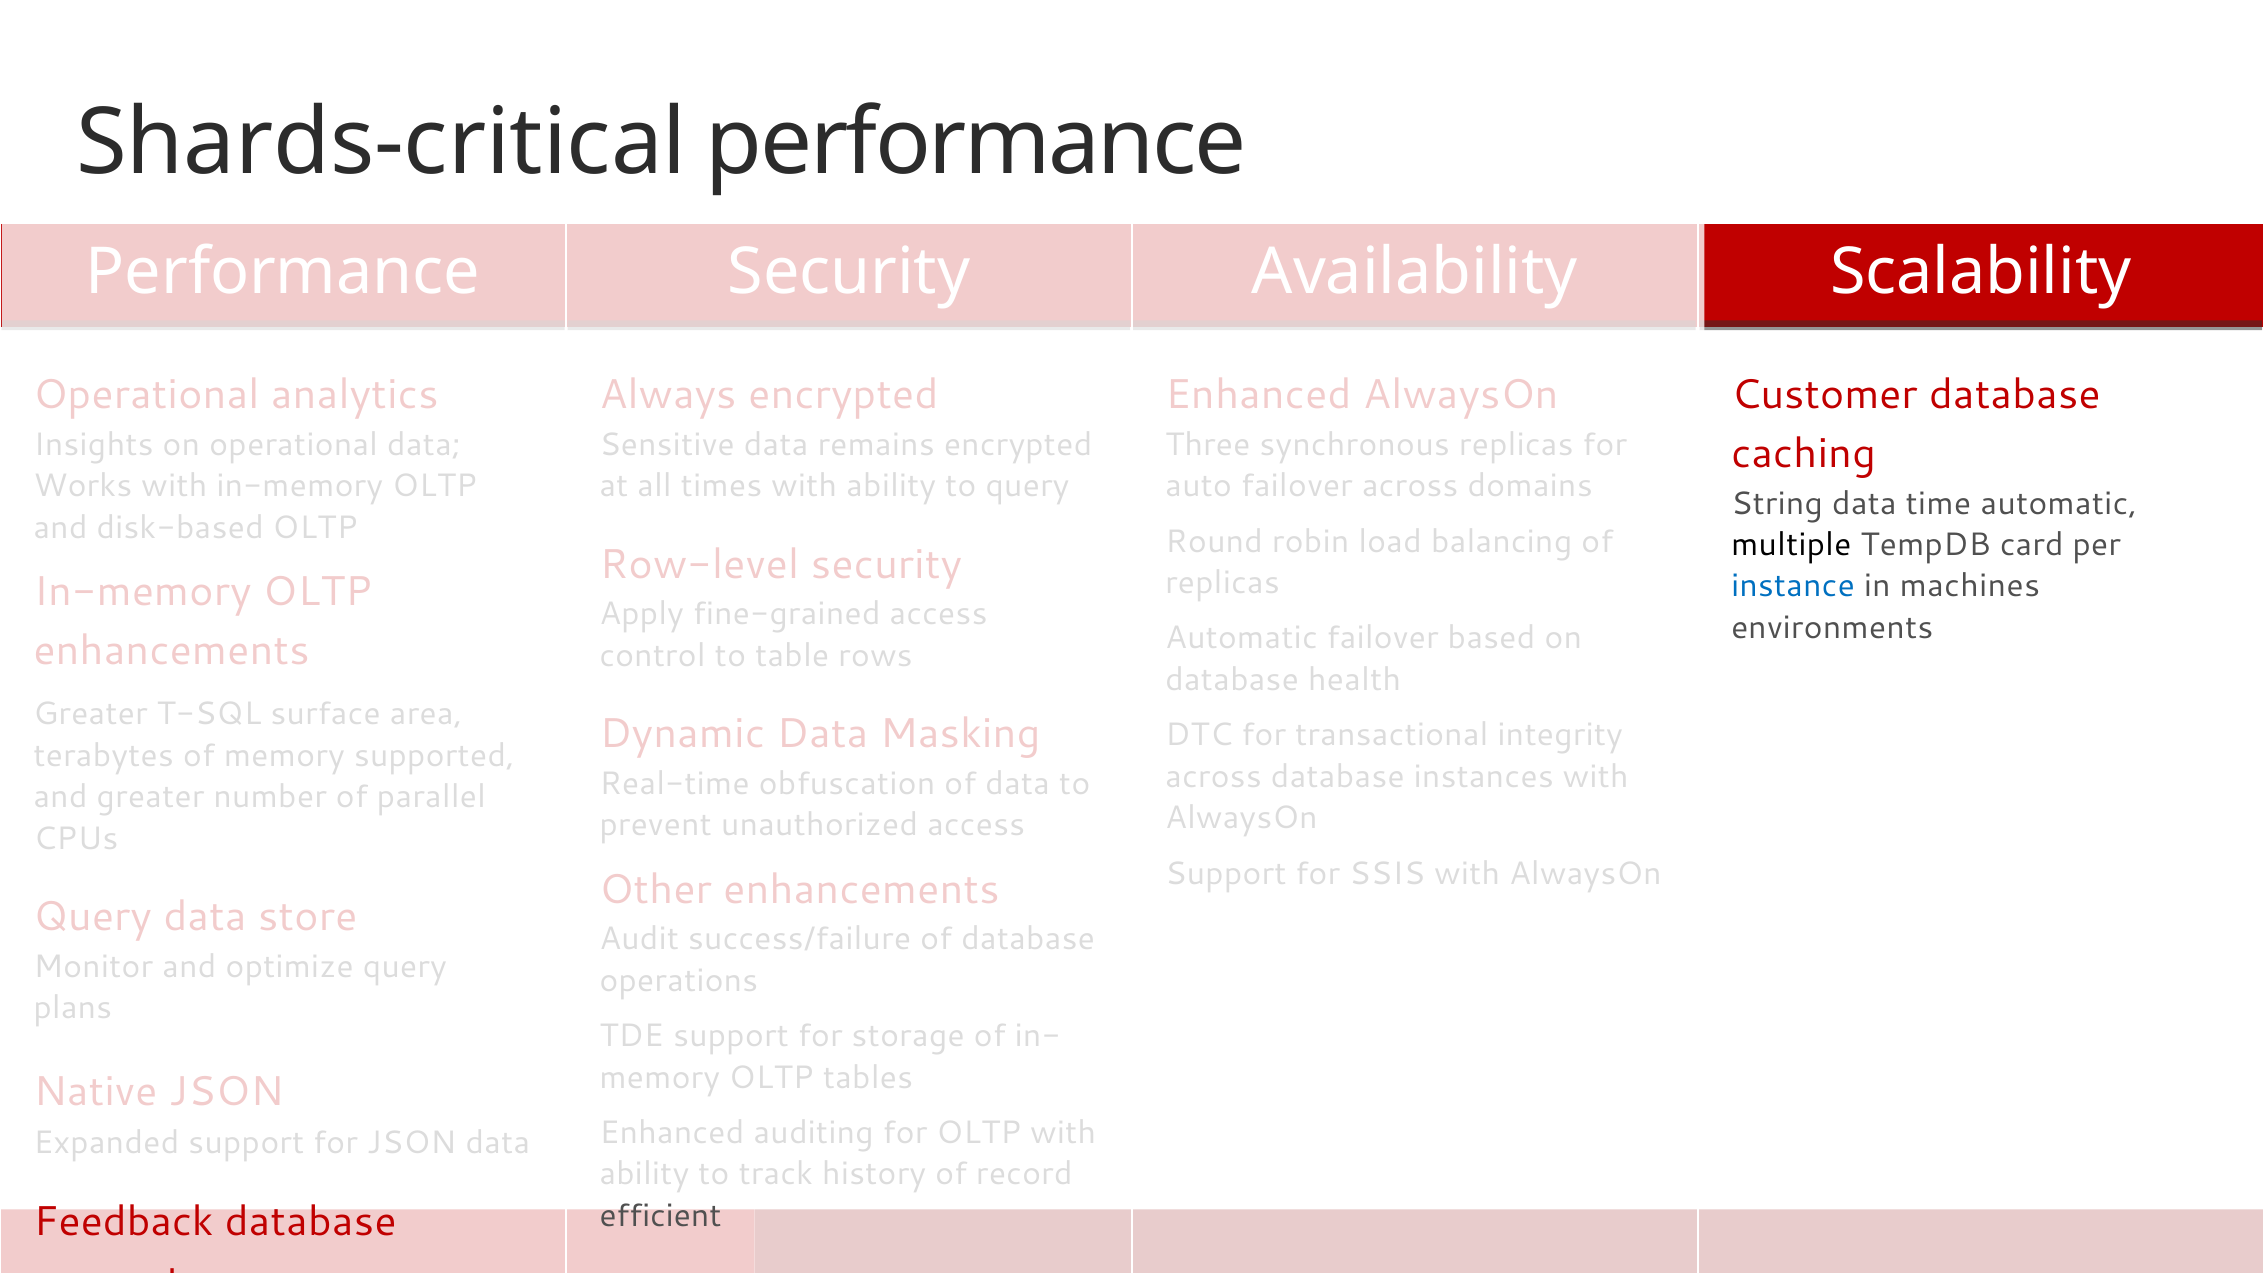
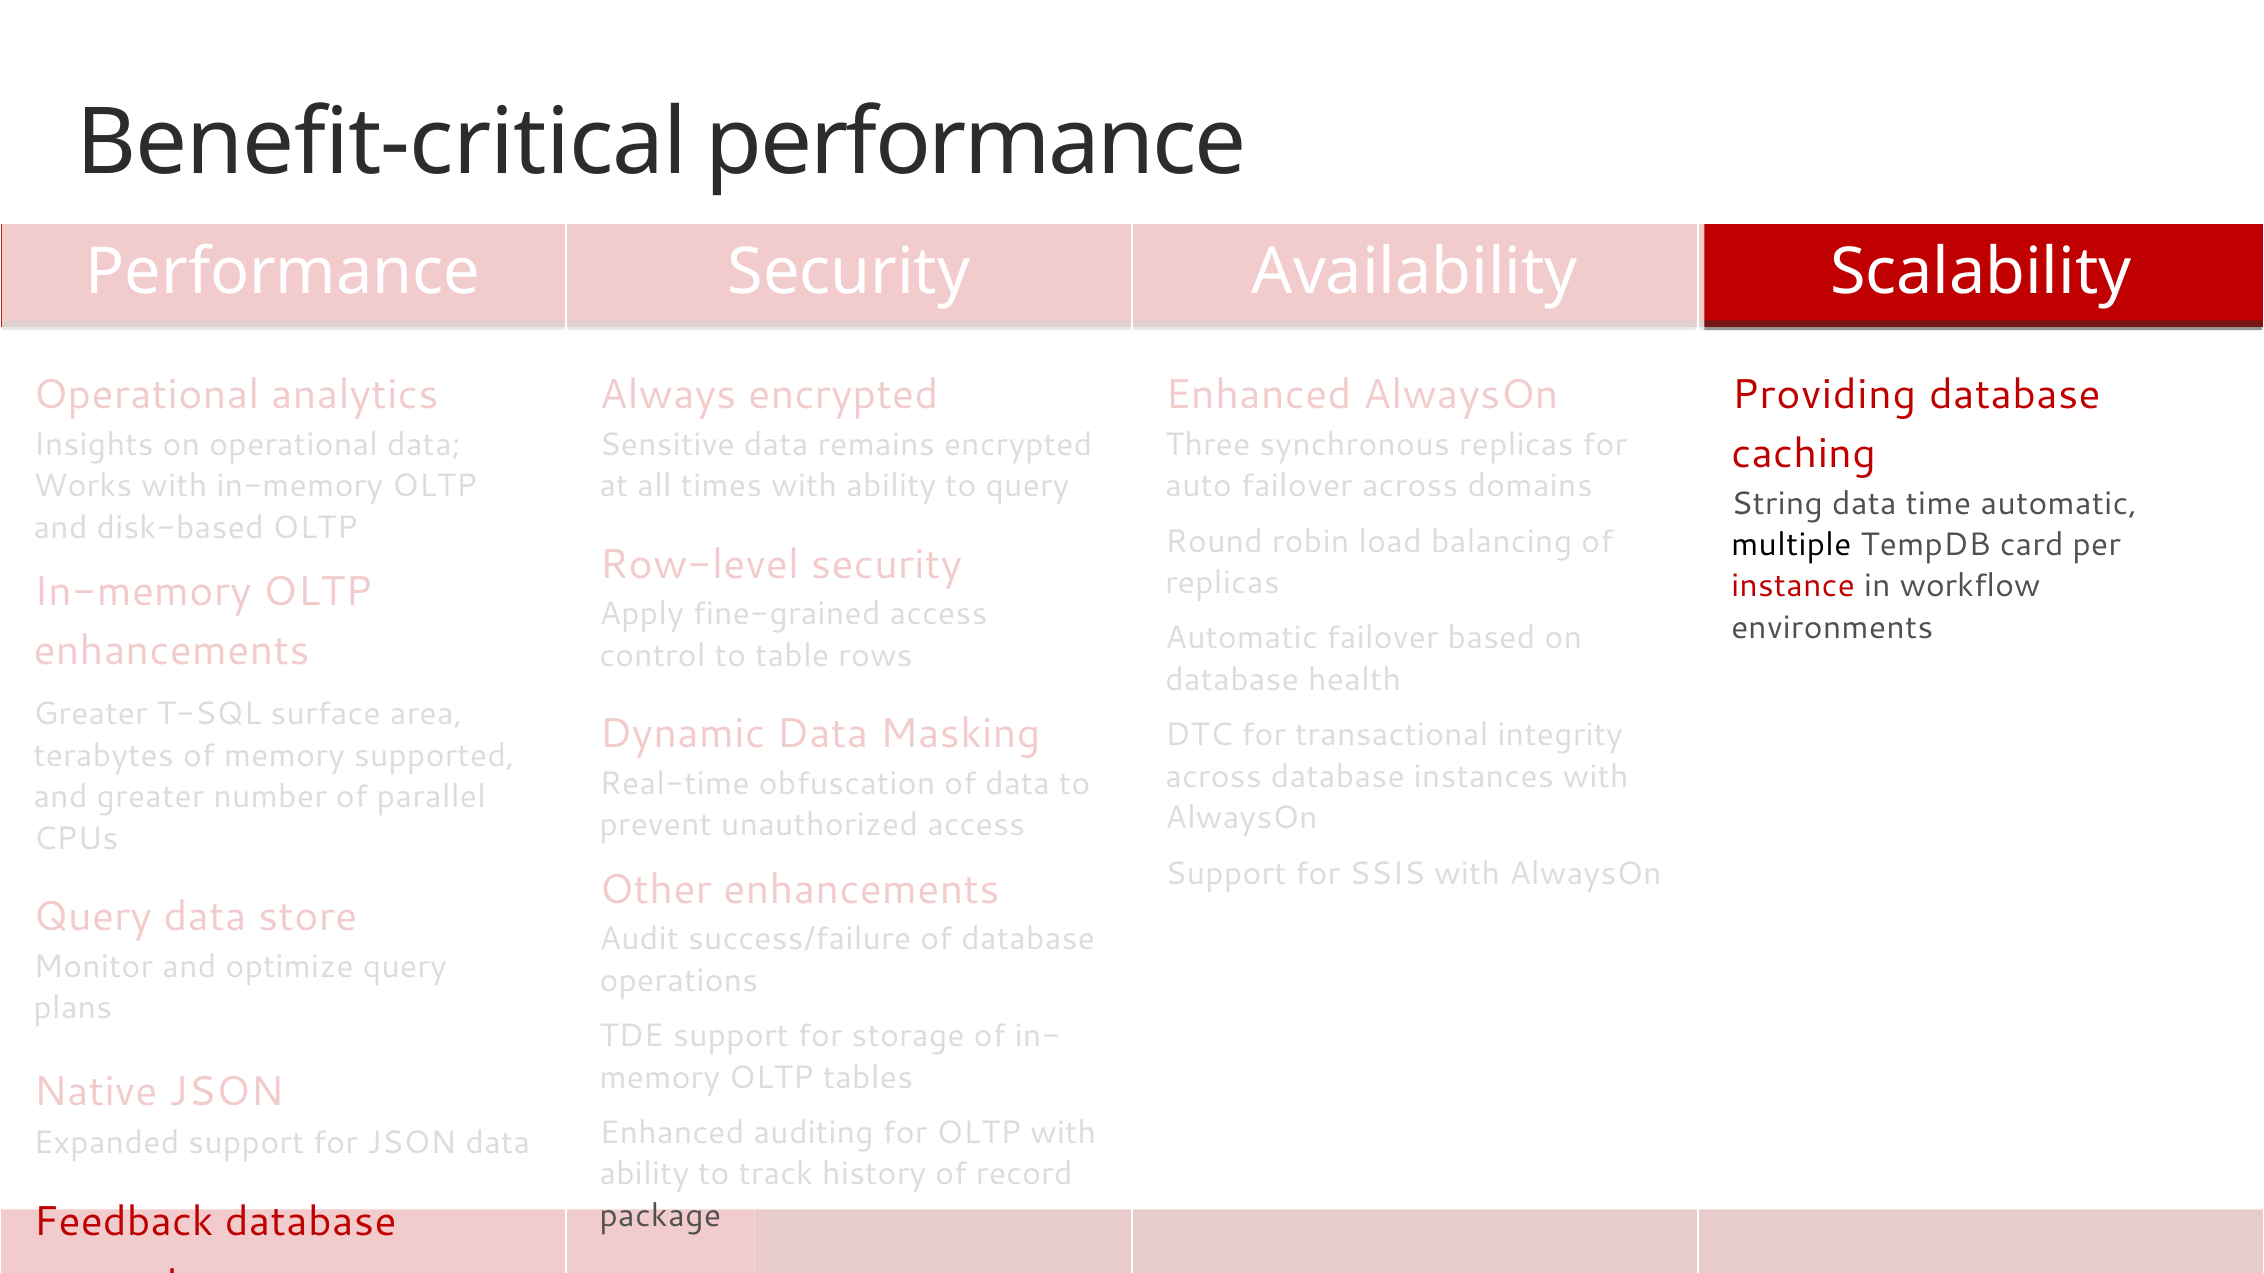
Shards-critical: Shards-critical -> Benefit-critical
Customer: Customer -> Providing
instance colour: blue -> red
machines: machines -> workflow
efficient: efficient -> package
